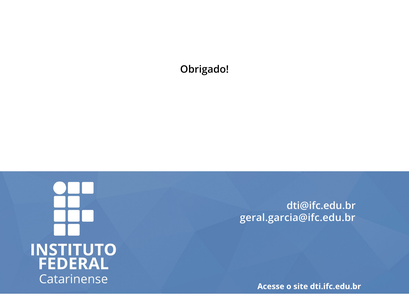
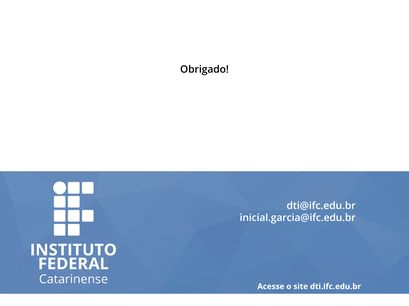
geral.garcia@ifc.edu.br: geral.garcia@ifc.edu.br -> inicial.garcia@ifc.edu.br
